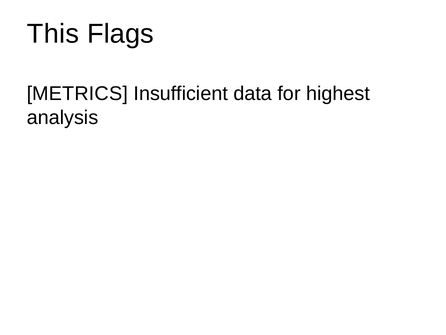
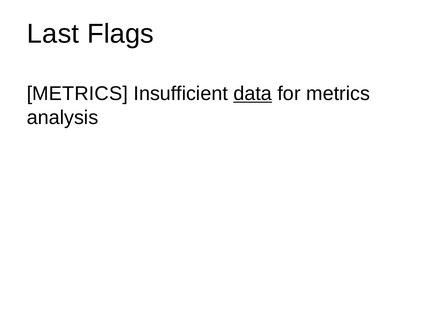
This: This -> Last
data underline: none -> present
for highest: highest -> metrics
